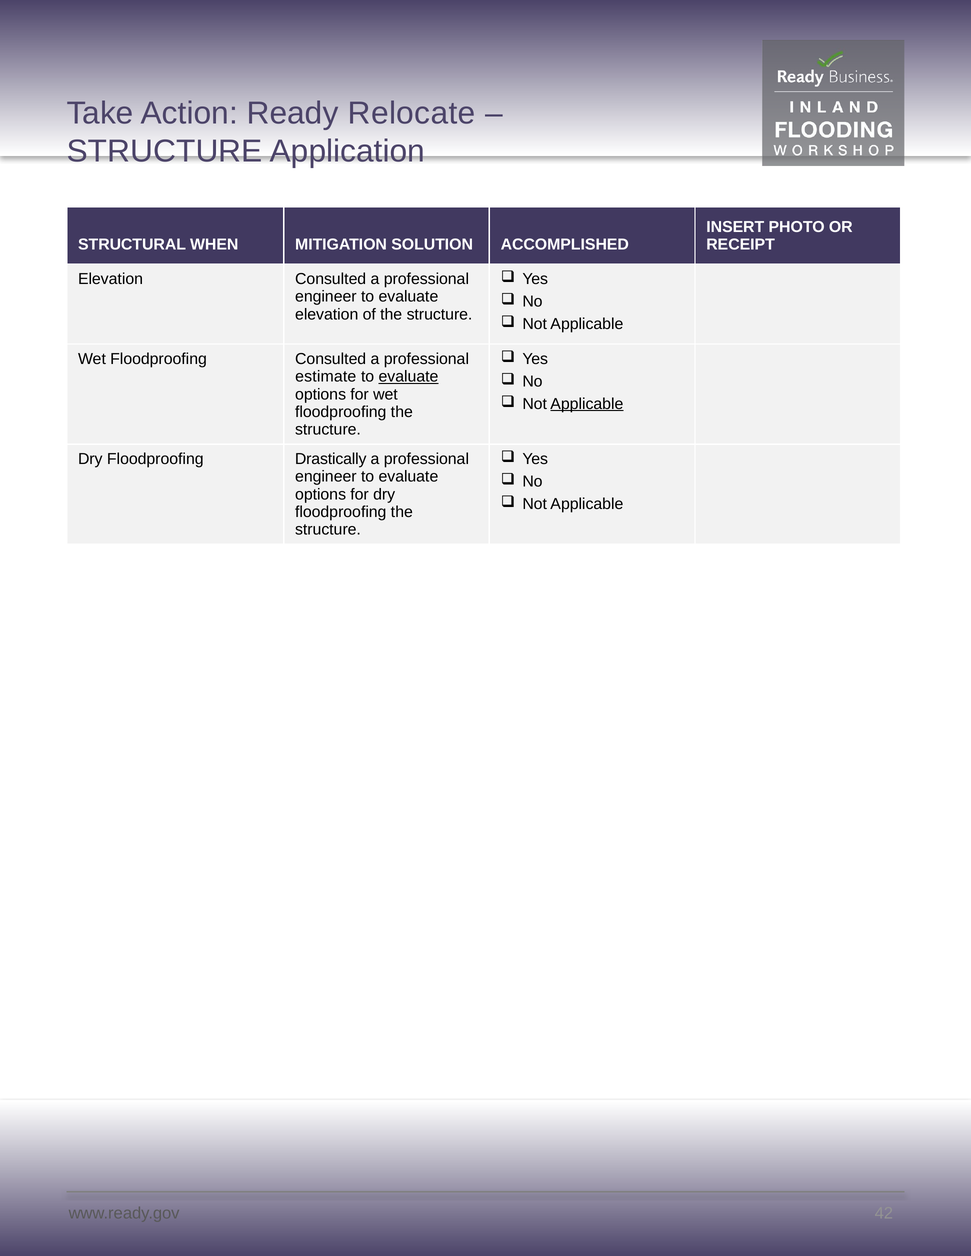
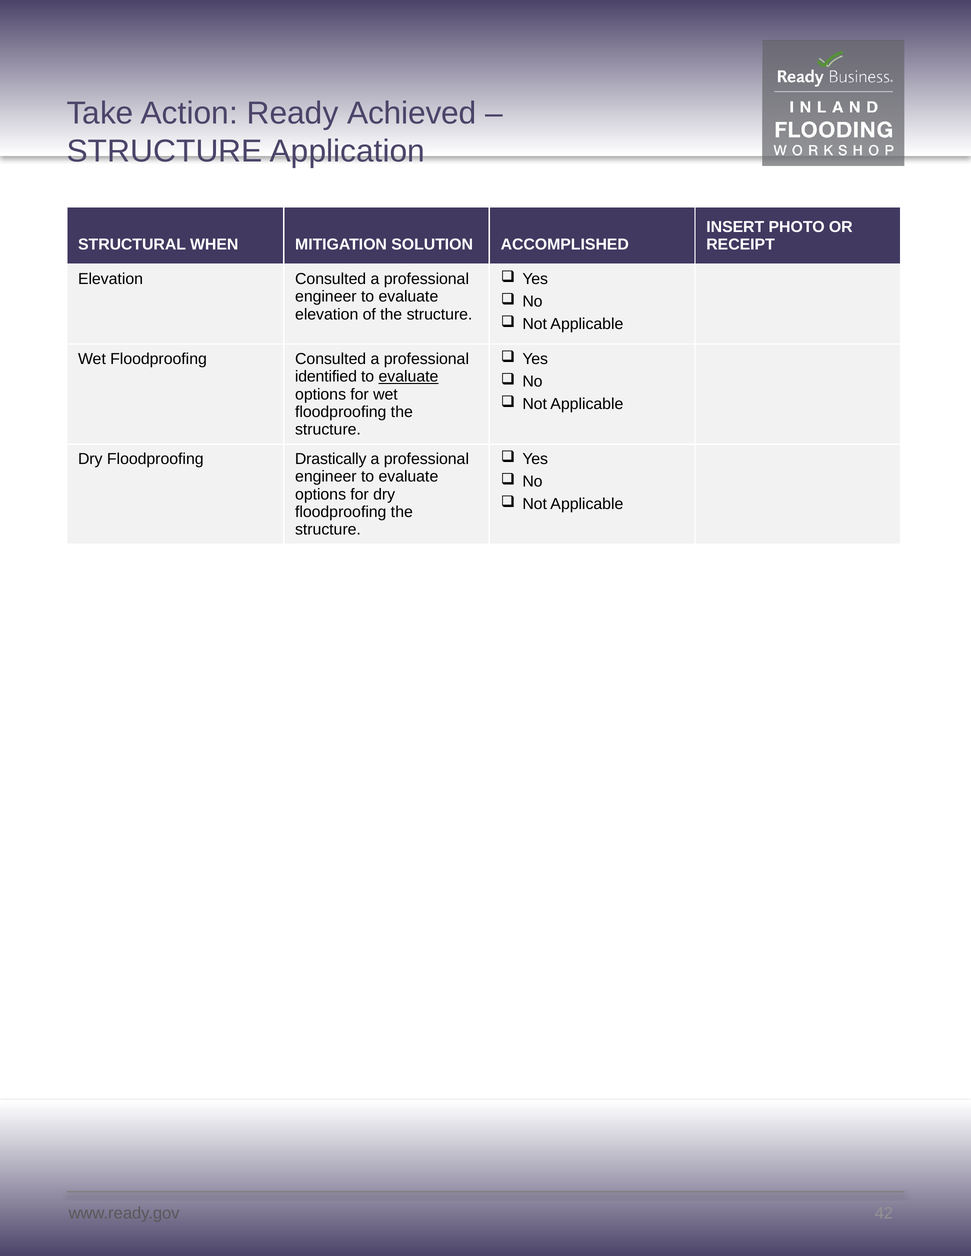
Relocate: Relocate -> Achieved
estimate: estimate -> identified
Applicable at (587, 404) underline: present -> none
